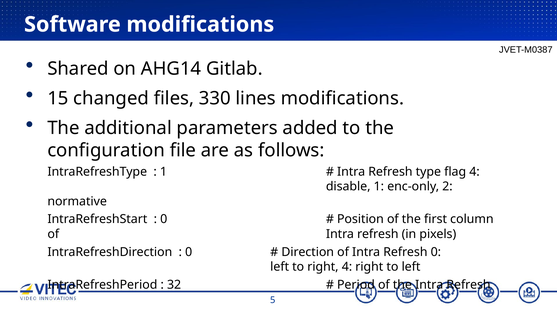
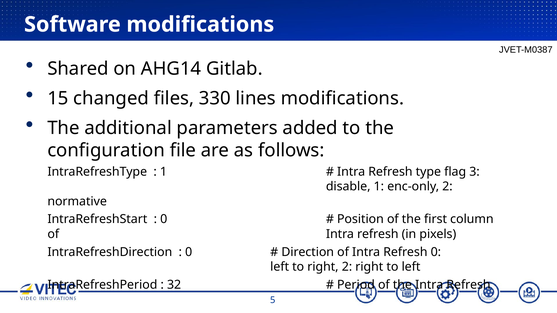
flag 4: 4 -> 3
right 4: 4 -> 2
